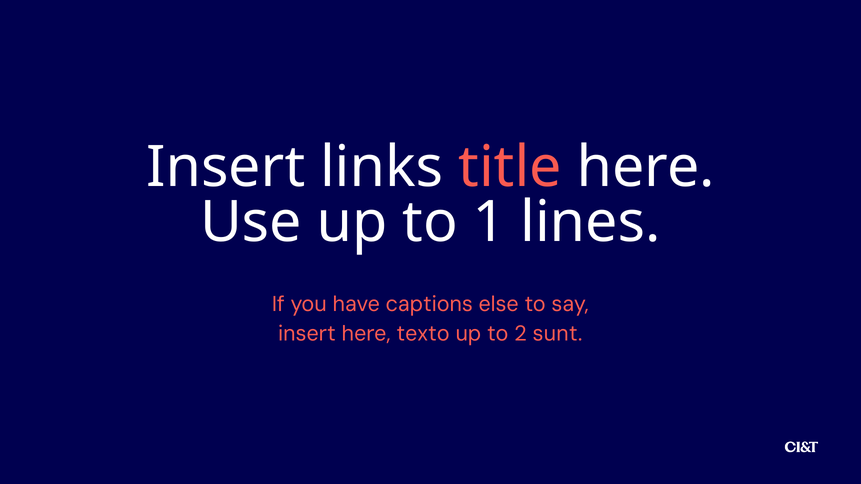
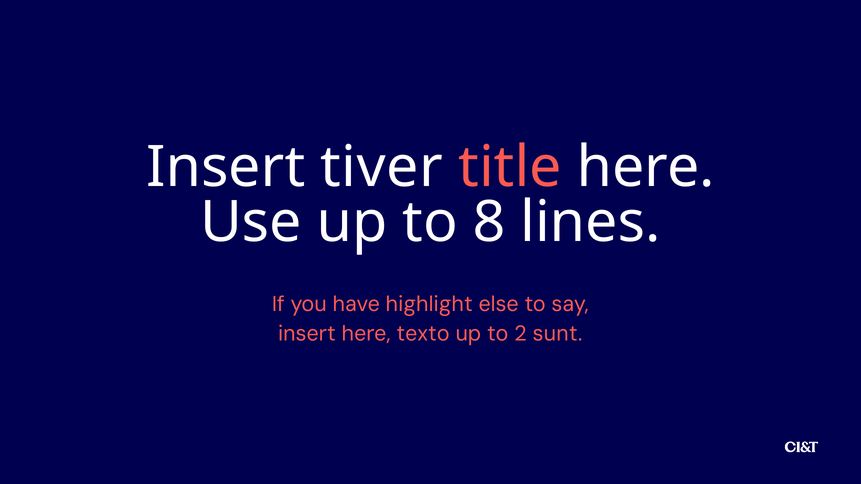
links: links -> tiver
1: 1 -> 8
captions: captions -> highlight
